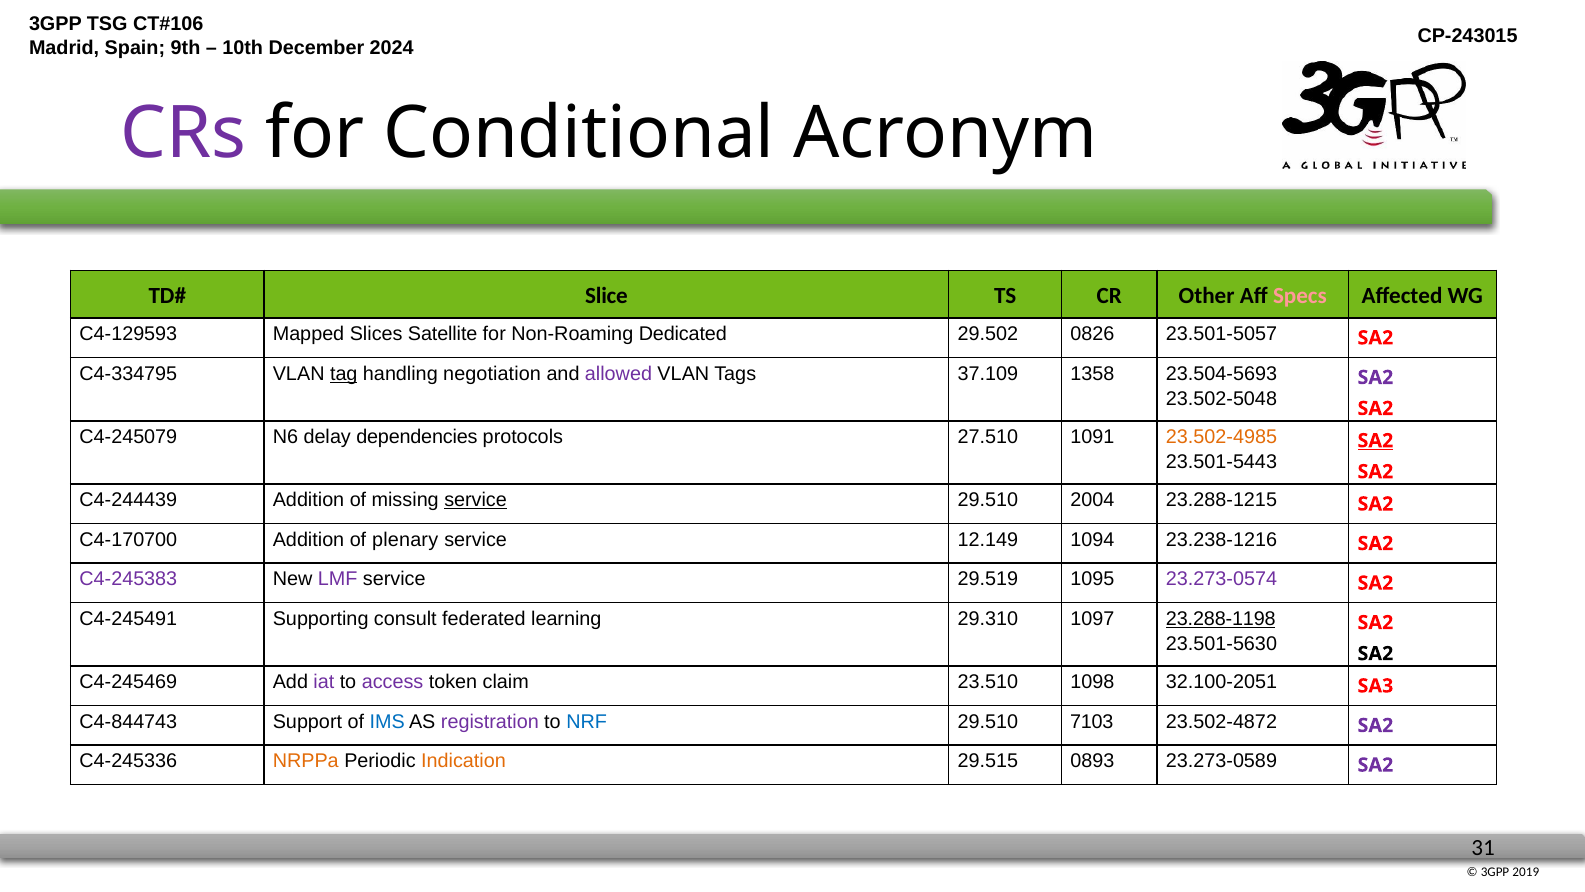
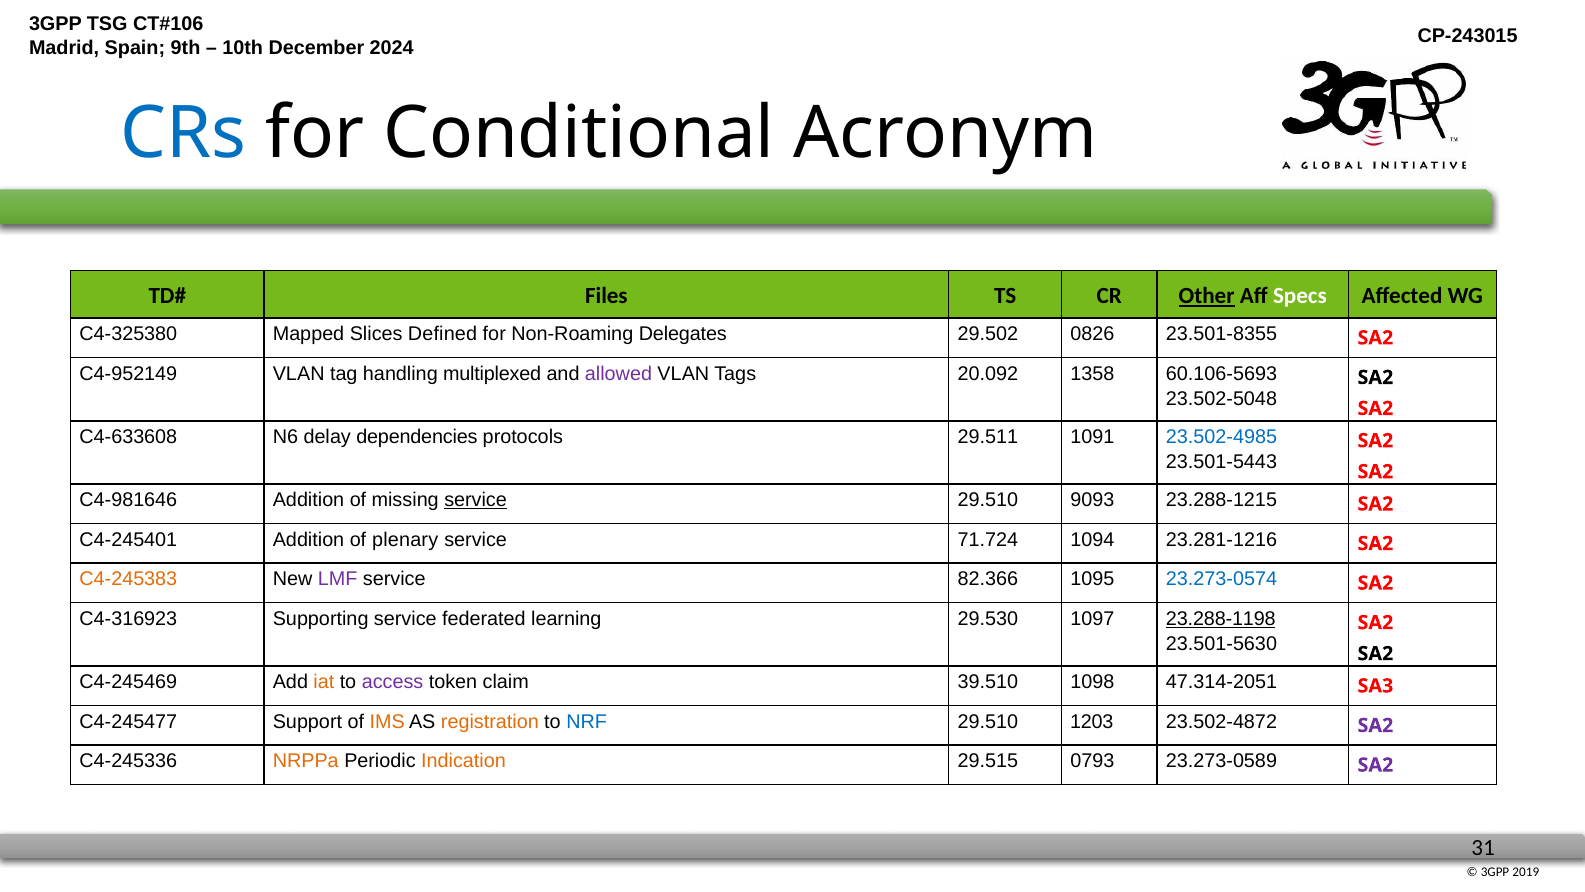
CRs colour: purple -> blue
Slice: Slice -> Files
Other underline: none -> present
Specs colour: pink -> white
C4-129593: C4-129593 -> C4-325380
Satellite: Satellite -> Defined
Dedicated: Dedicated -> Delegates
23.501-5057: 23.501-5057 -> 23.501-8355
C4-334795: C4-334795 -> C4-952149
tag underline: present -> none
negotiation: negotiation -> multiplexed
37.109: 37.109 -> 20.092
23.504-5693: 23.504-5693 -> 60.106-5693
SA2 at (1375, 377) colour: purple -> black
C4-245079: C4-245079 -> C4-633608
27.510: 27.510 -> 29.511
23.502-4985 colour: orange -> blue
SA2 at (1375, 441) underline: present -> none
C4-244439: C4-244439 -> C4-981646
2004: 2004 -> 9093
C4-170700: C4-170700 -> C4-245401
12.149: 12.149 -> 71.724
23.238-1216: 23.238-1216 -> 23.281-1216
C4-245383 colour: purple -> orange
29.519: 29.519 -> 82.366
23.273-0574 colour: purple -> blue
C4-245491: C4-245491 -> C4-316923
Supporting consult: consult -> service
29.310: 29.310 -> 29.530
iat colour: purple -> orange
23.510: 23.510 -> 39.510
32.100-2051: 32.100-2051 -> 47.314-2051
C4-844743: C4-844743 -> C4-245477
IMS colour: blue -> orange
registration colour: purple -> orange
7103: 7103 -> 1203
0893: 0893 -> 0793
